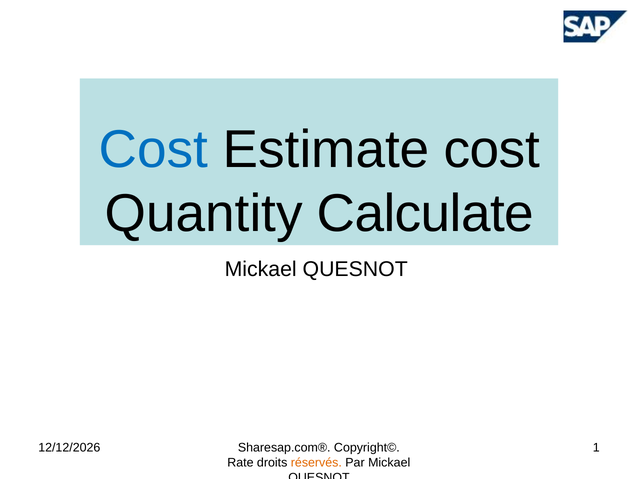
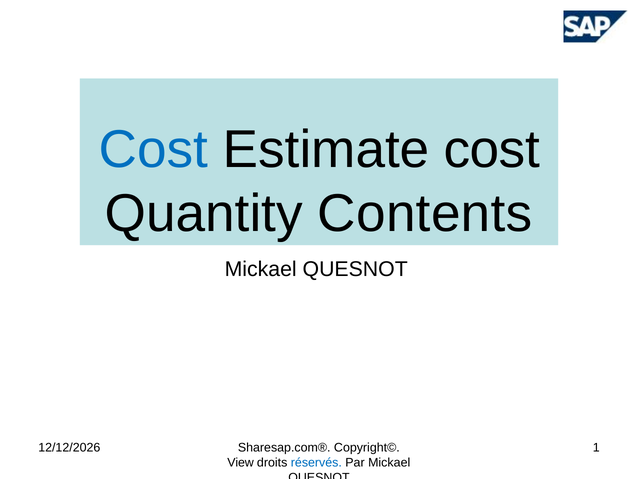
Calculate: Calculate -> Contents
Rate: Rate -> View
réservés colour: orange -> blue
